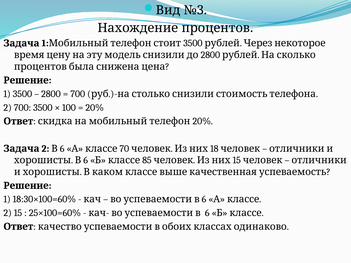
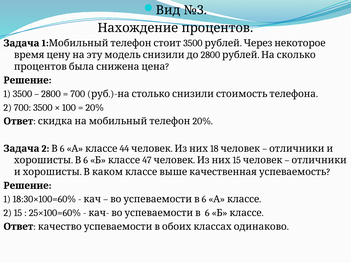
70: 70 -> 44
85: 85 -> 47
